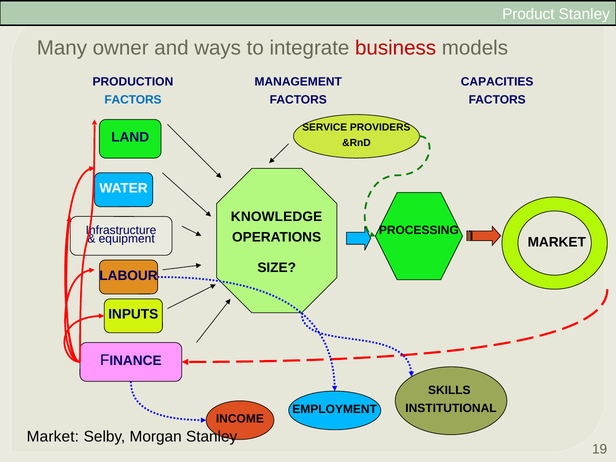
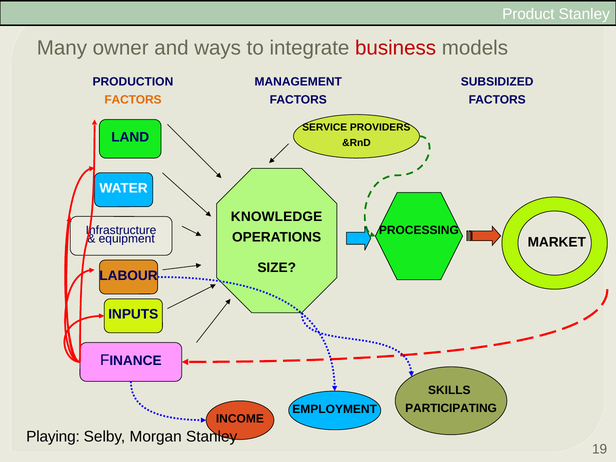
CAPACITIES: CAPACITIES -> SUBSIDIZED
FACTORS at (133, 100) colour: blue -> orange
INSTITUTIONAL: INSTITUTIONAL -> PARTICIPATING
Market at (53, 437): Market -> Playing
